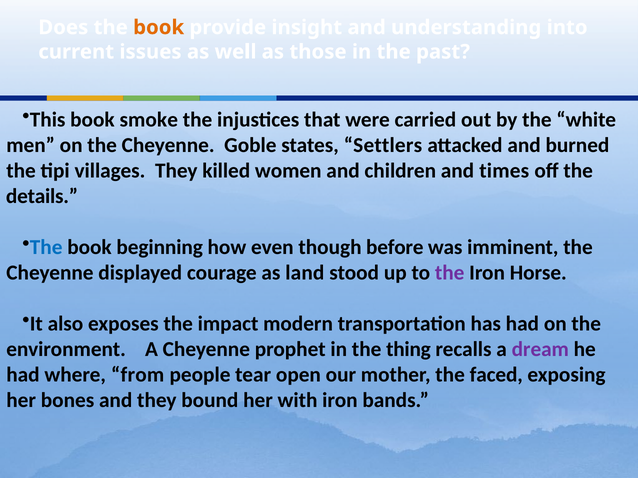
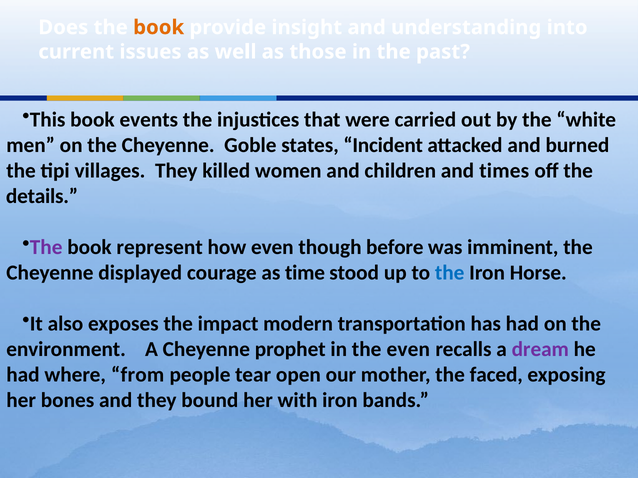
smoke: smoke -> events
Settlers: Settlers -> Incident
The at (46, 247) colour: blue -> purple
beginning: beginning -> represent
land: land -> time
the at (450, 273) colour: purple -> blue
the thing: thing -> even
